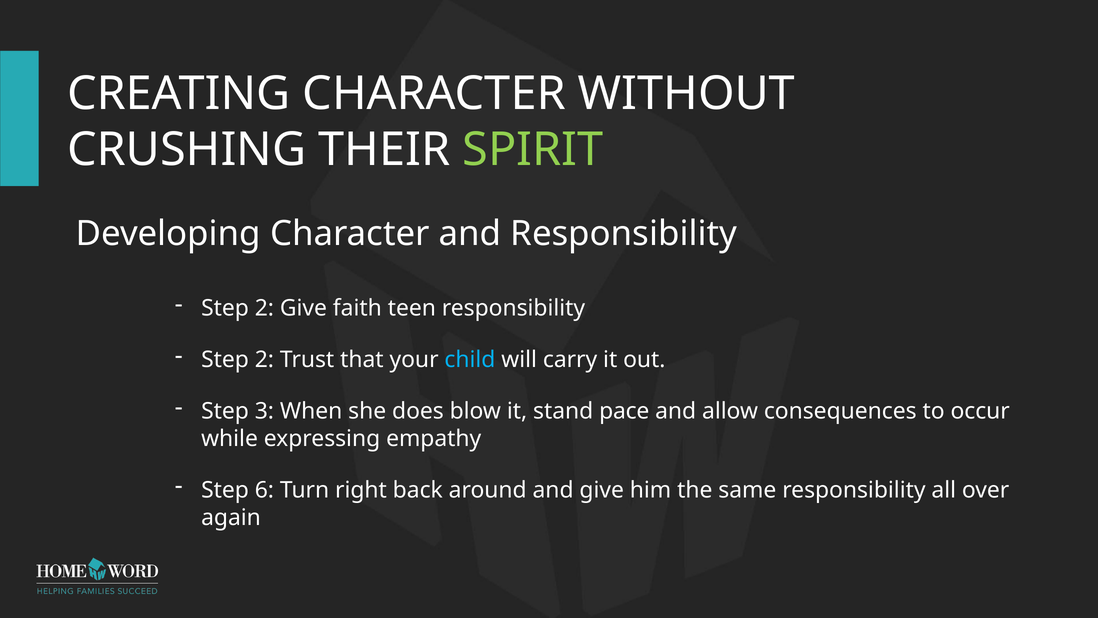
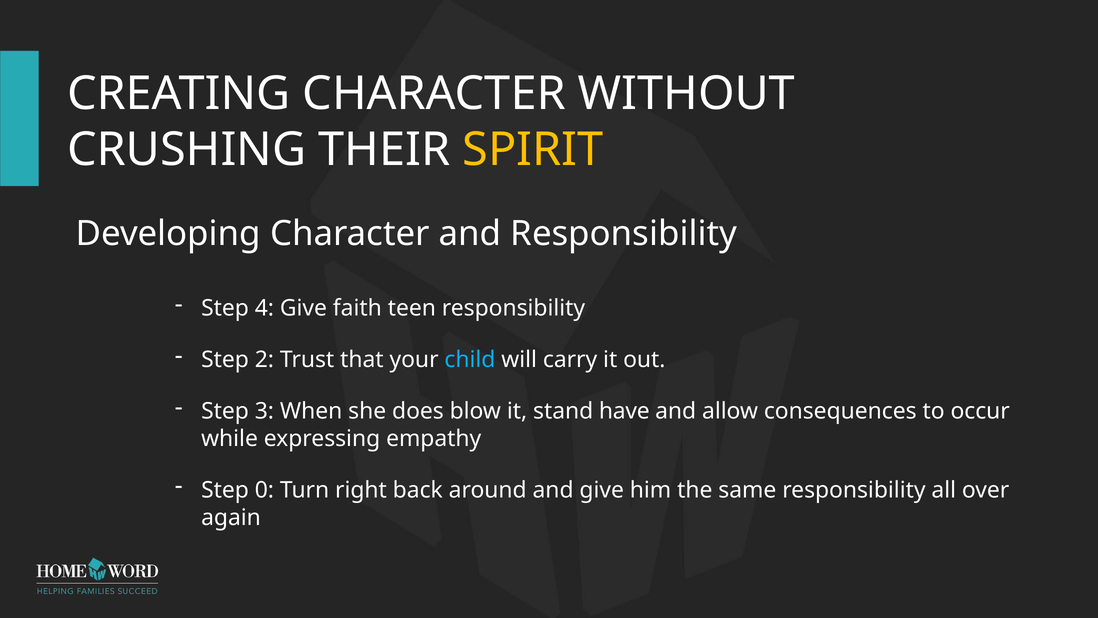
SPIRIT colour: light green -> yellow
2 at (264, 308): 2 -> 4
pace: pace -> have
6: 6 -> 0
